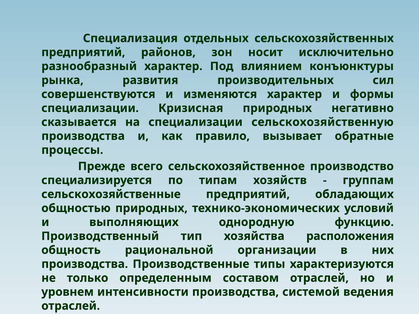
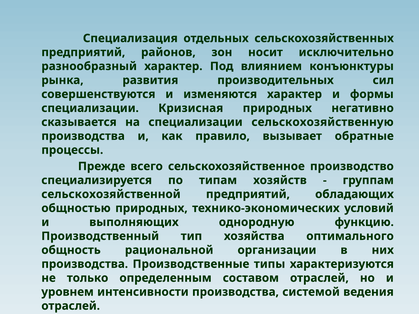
сельскохозяйственные: сельскохозяйственные -> сельскохозяйственной
расположения: расположения -> оптимального
